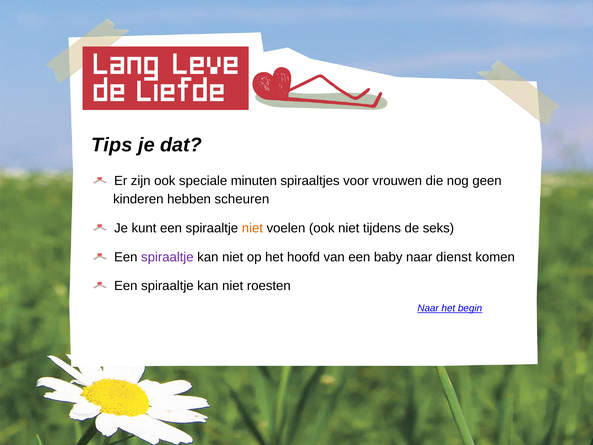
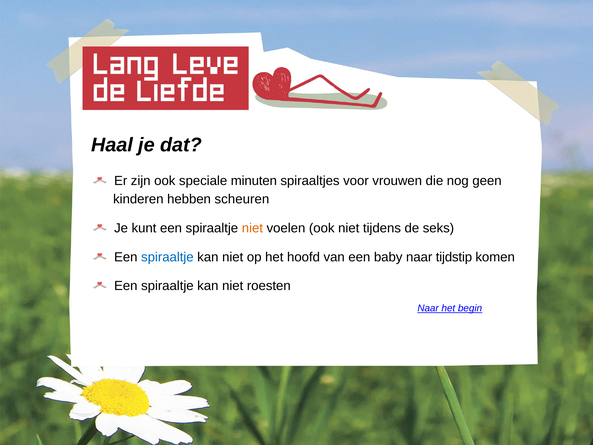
Tips: Tips -> Haal
spiraaltje at (167, 257) colour: purple -> blue
dienst: dienst -> tijdstip
